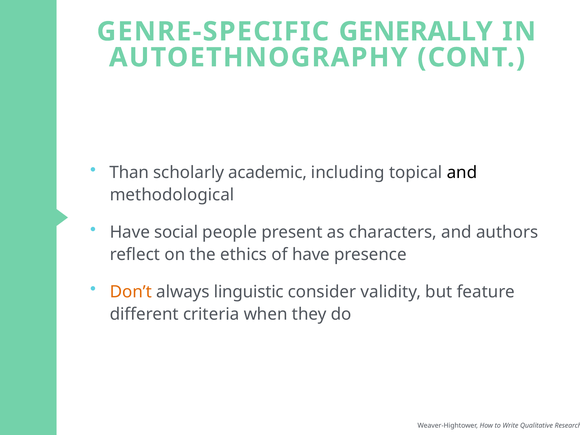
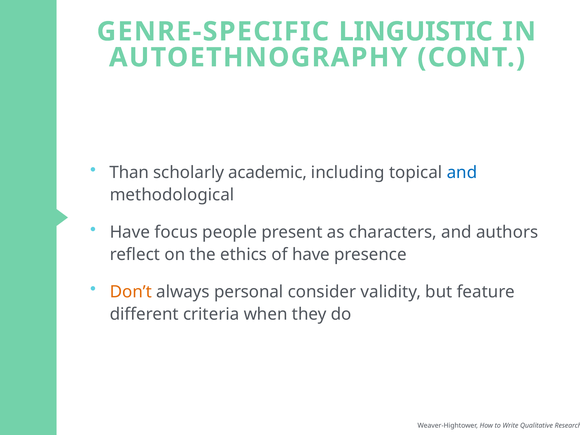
GENERALLY: GENERALLY -> LINGUISTIC
and at (462, 173) colour: black -> blue
social: social -> focus
linguistic: linguistic -> personal
